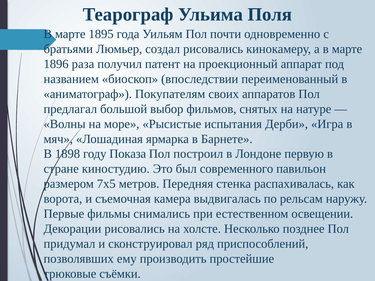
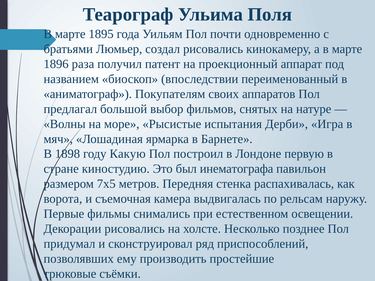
Показа: Показа -> Какую
современного: современного -> инематографа
